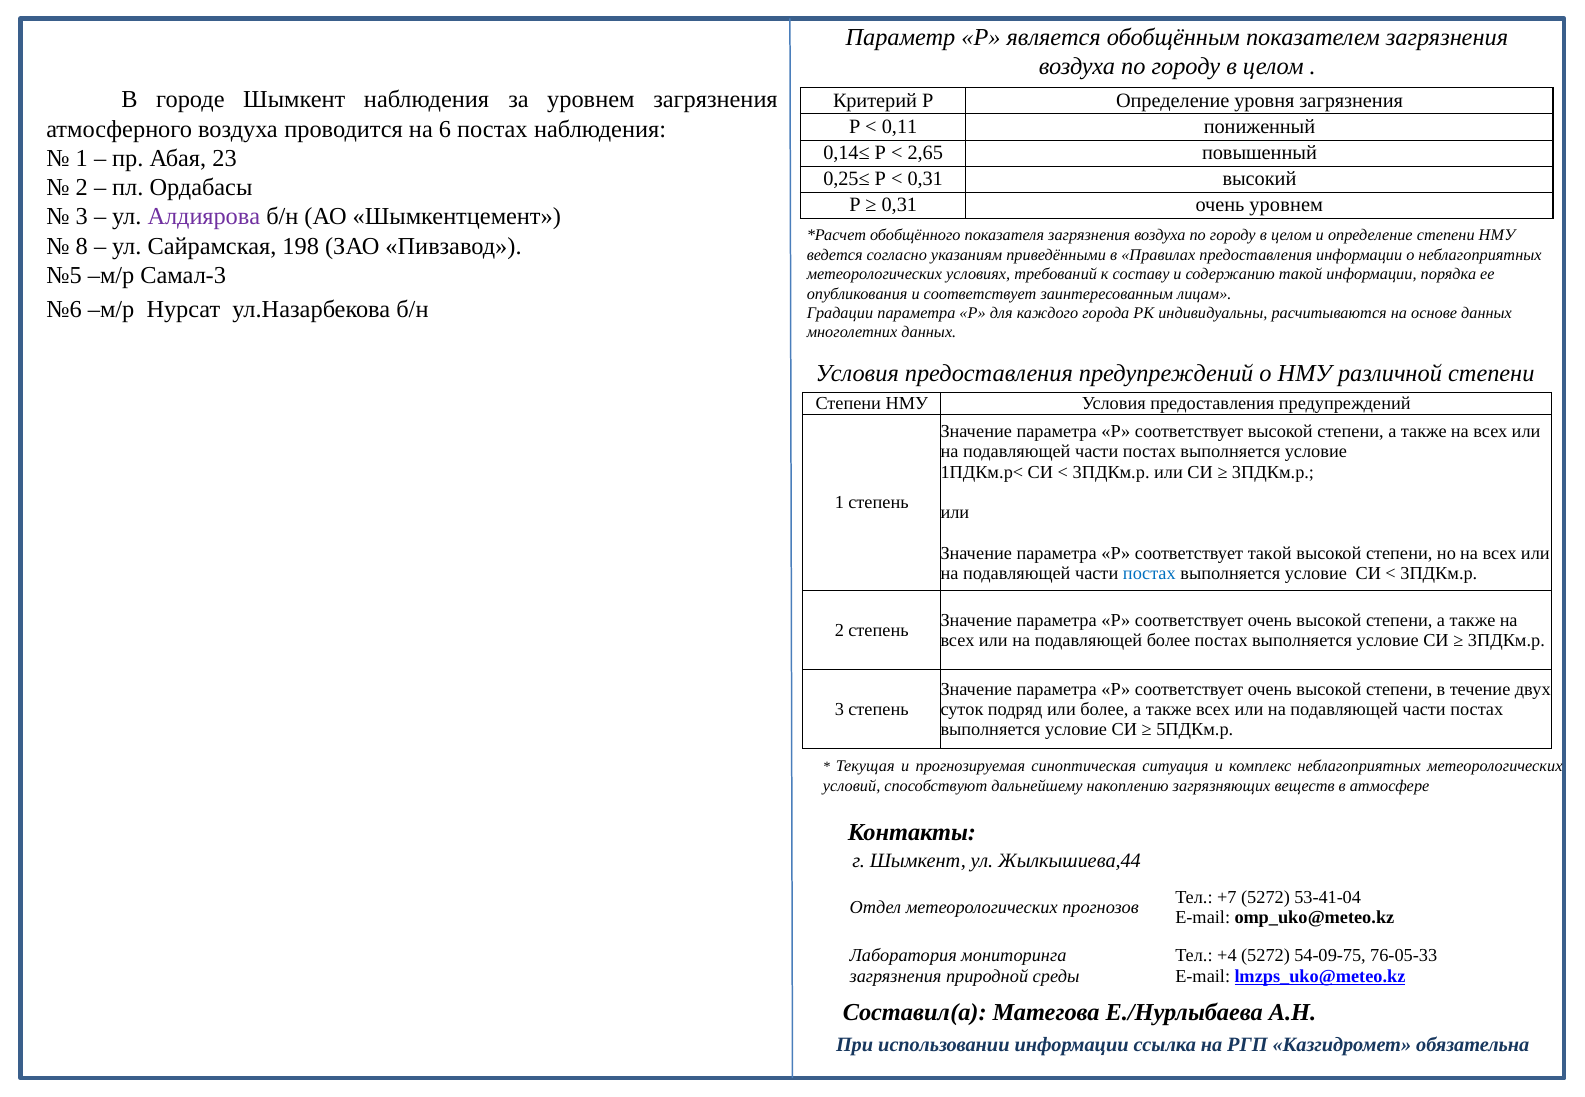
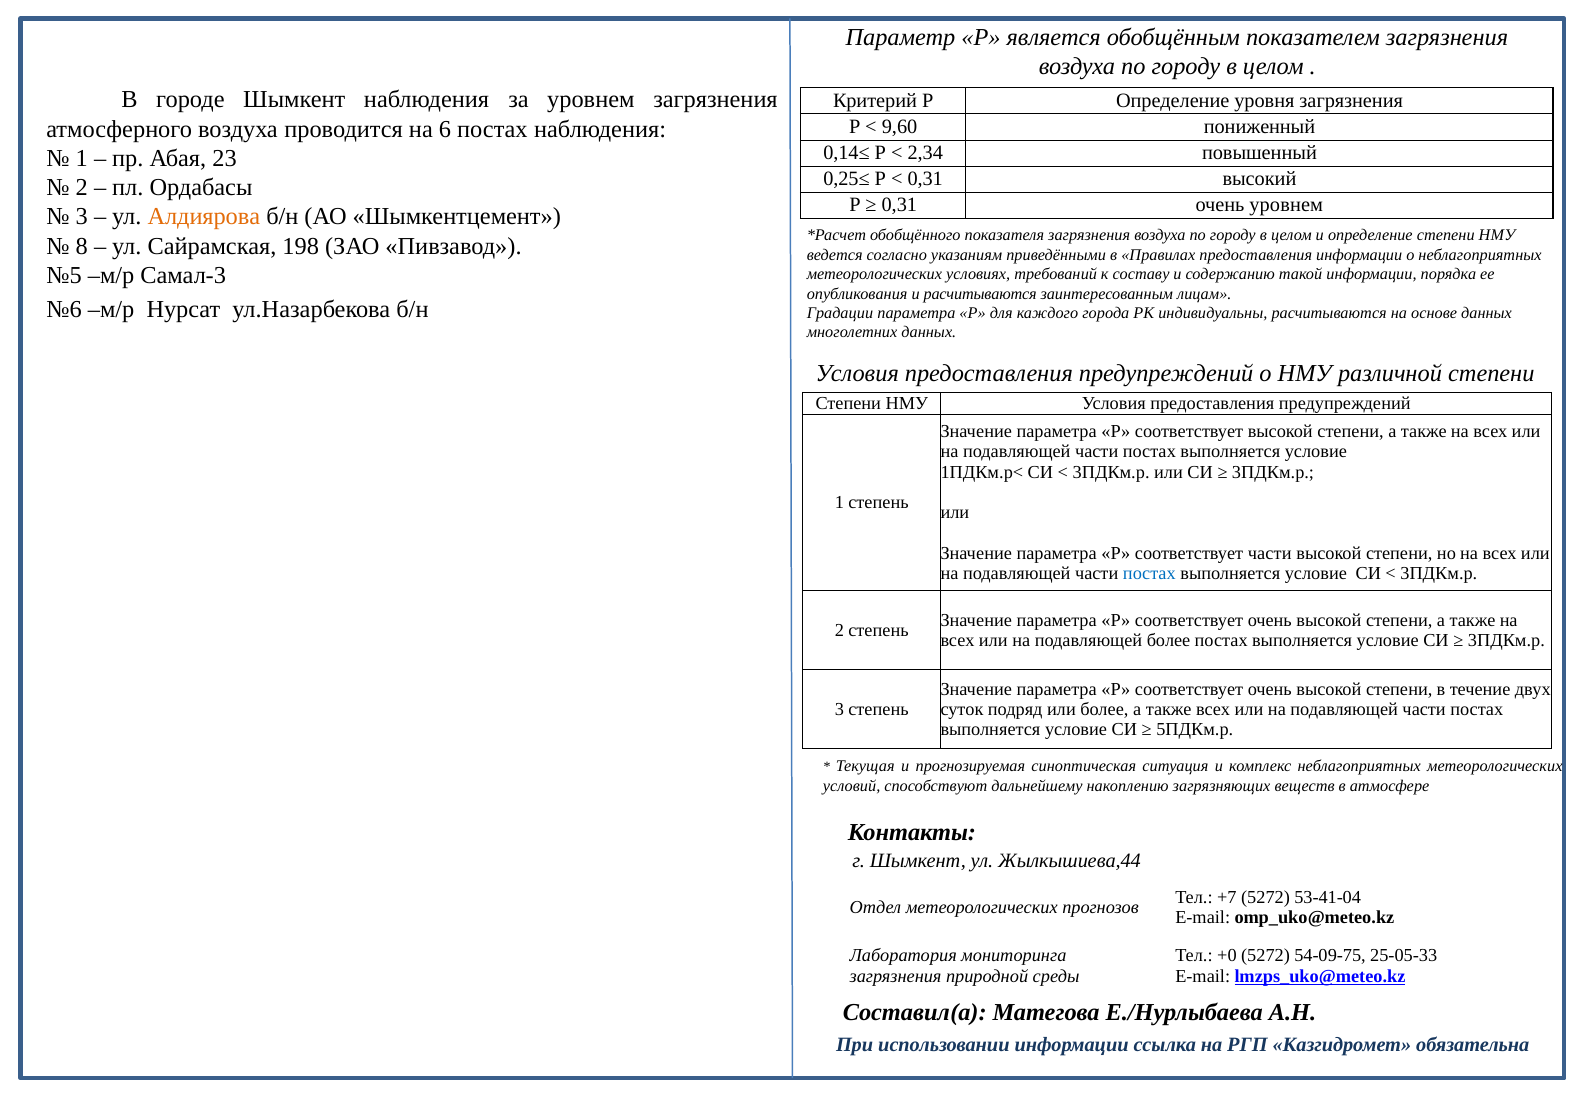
0,11: 0,11 -> 9,60
2,65: 2,65 -> 2,34
Алдиярова colour: purple -> orange
и соответствует: соответствует -> расчитываются
соответствует такой: такой -> части
+4: +4 -> +0
76-05-33: 76-05-33 -> 25-05-33
